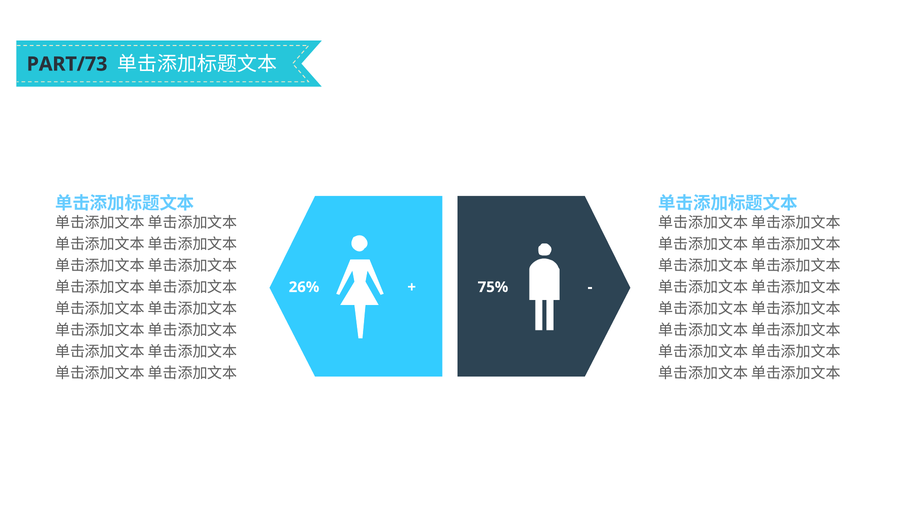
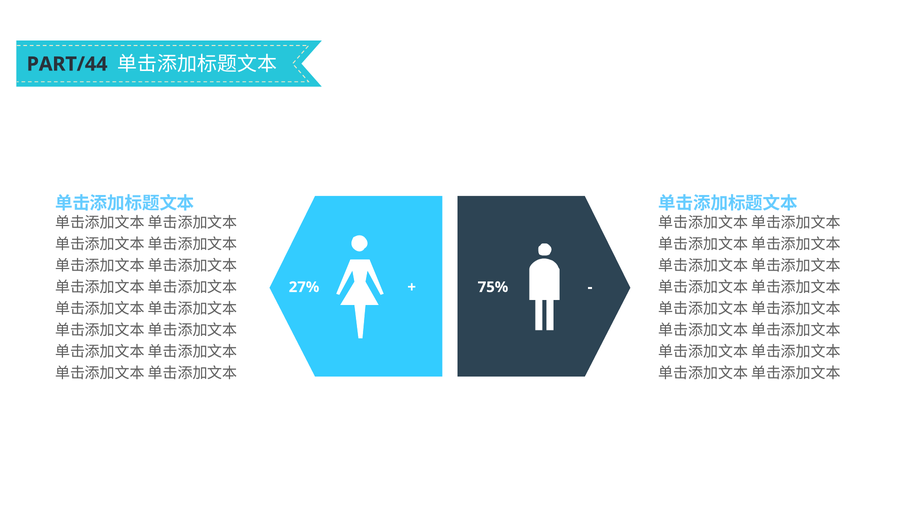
PART/73: PART/73 -> PART/44
26%: 26% -> 27%
